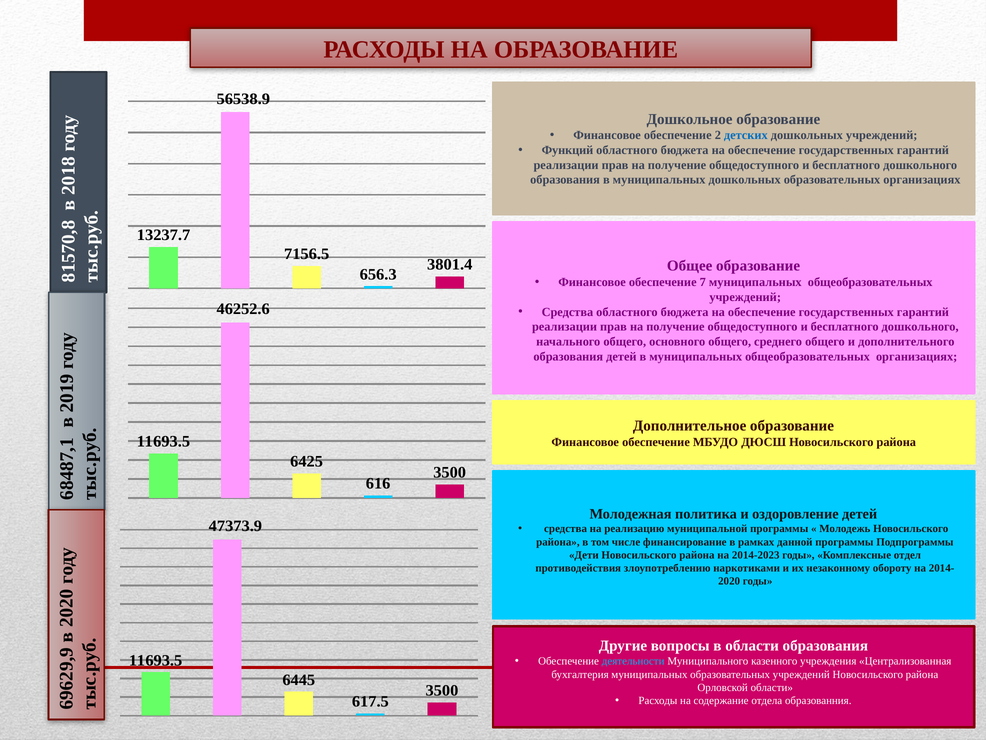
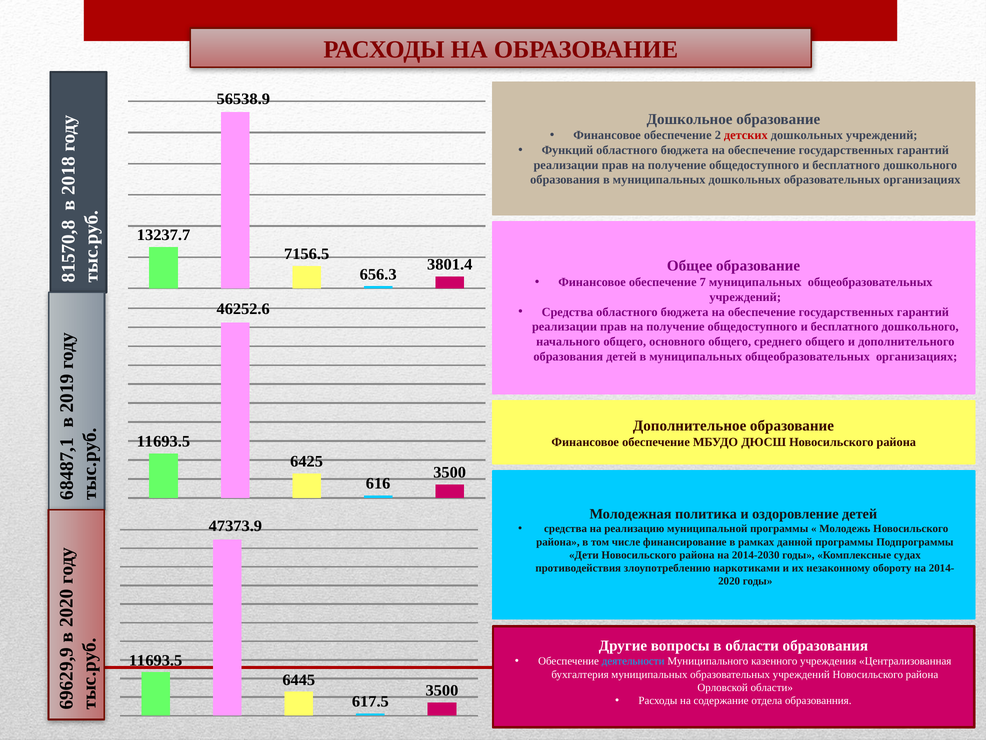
детских colour: blue -> red
2014-2023: 2014-2023 -> 2014-2030
отдел: отдел -> судах
